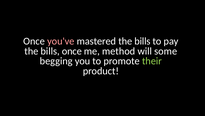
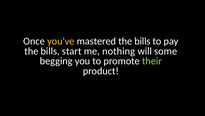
you've colour: pink -> yellow
bills once: once -> start
method: method -> nothing
